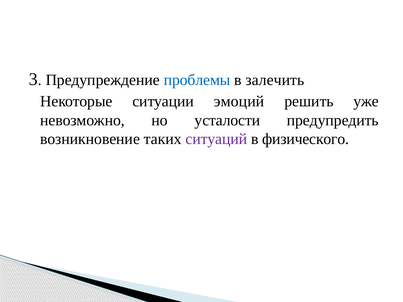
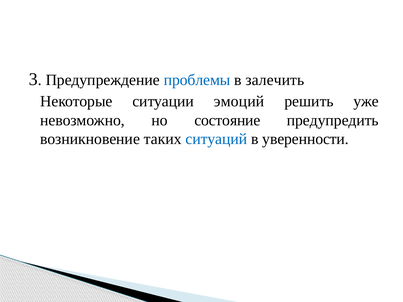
усталости: усталости -> состояние
ситуаций colour: purple -> blue
физического: физического -> уверенности
